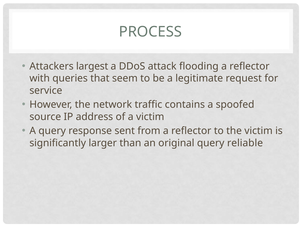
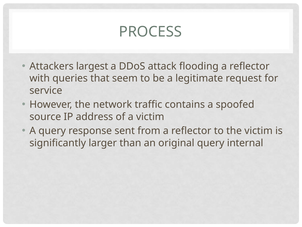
reliable: reliable -> internal
